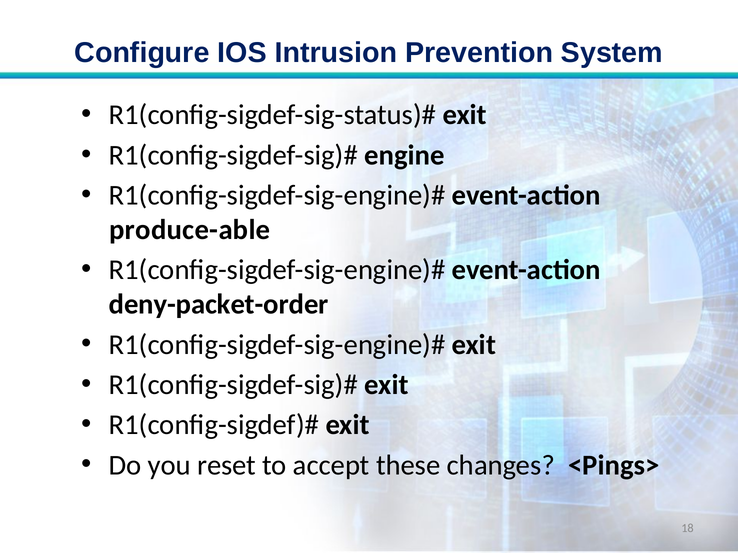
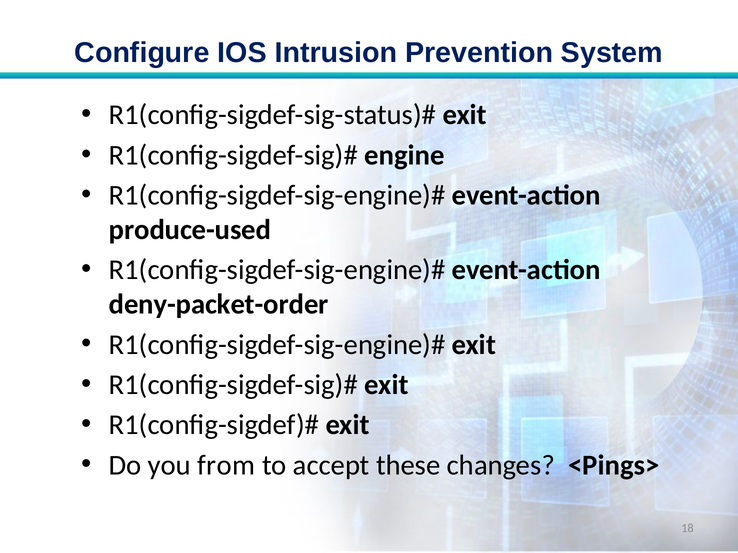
produce-able: produce-able -> produce-used
reset: reset -> from
